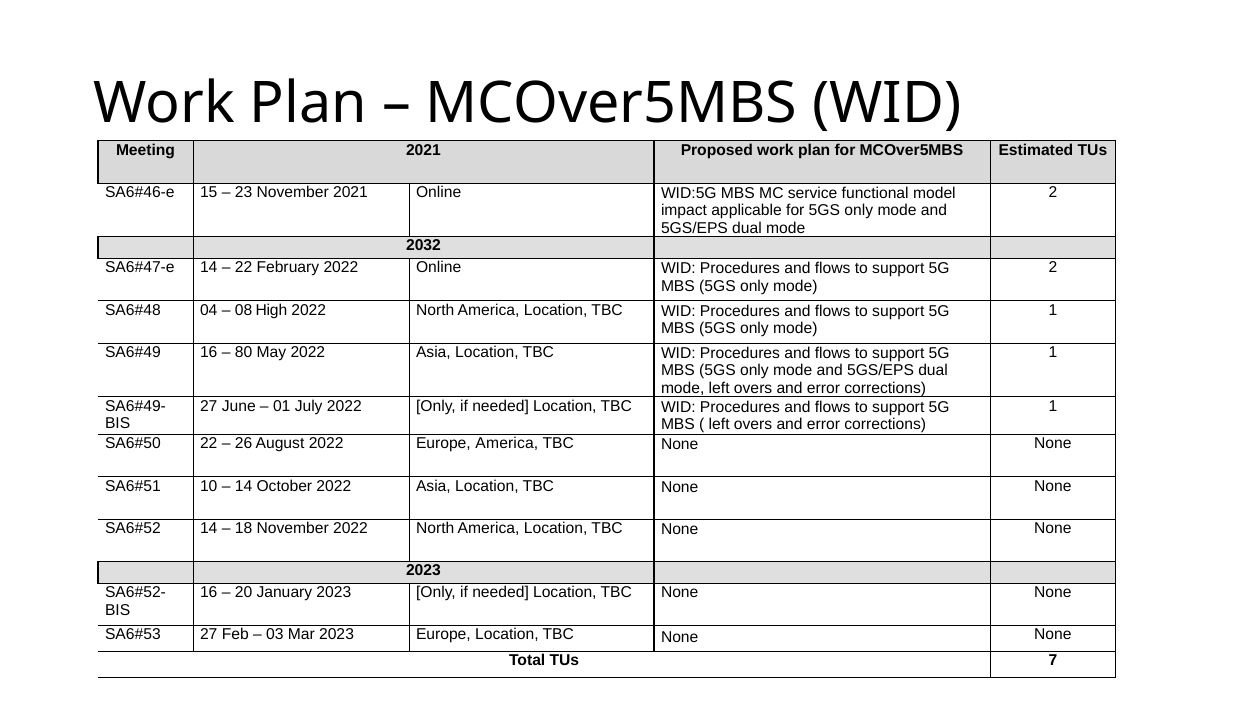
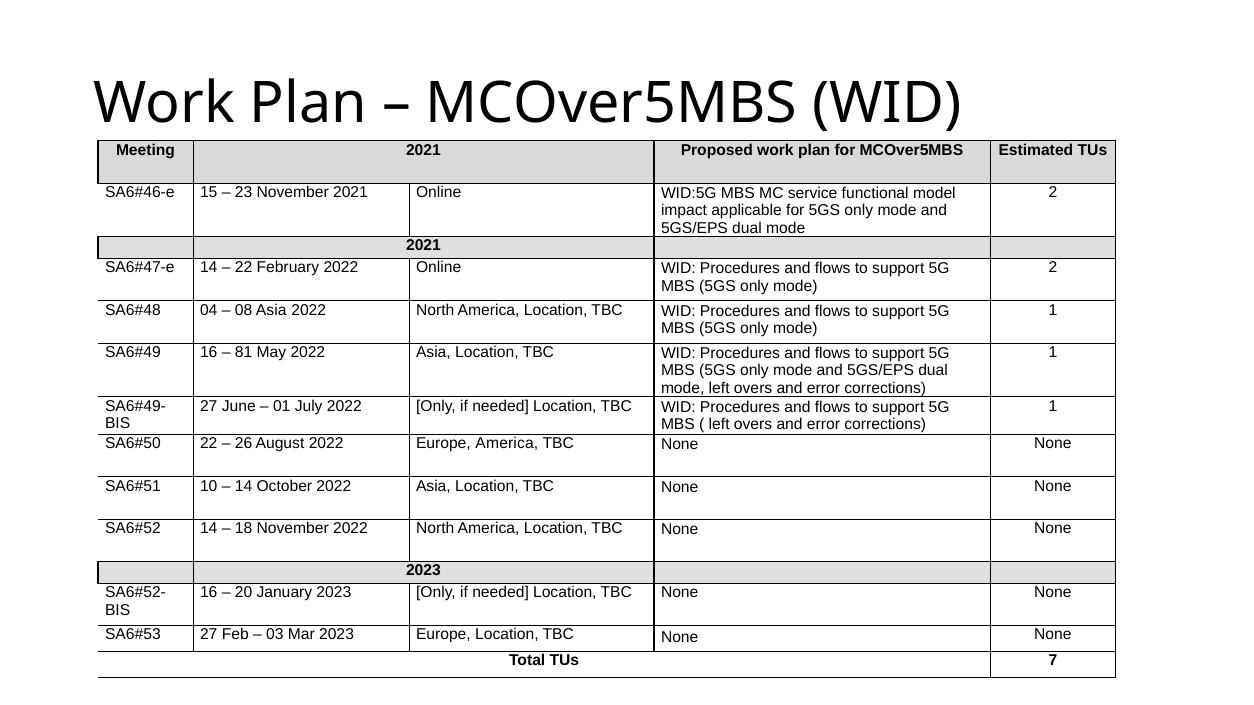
2032 at (423, 246): 2032 -> 2021
08 High: High -> Asia
80: 80 -> 81
